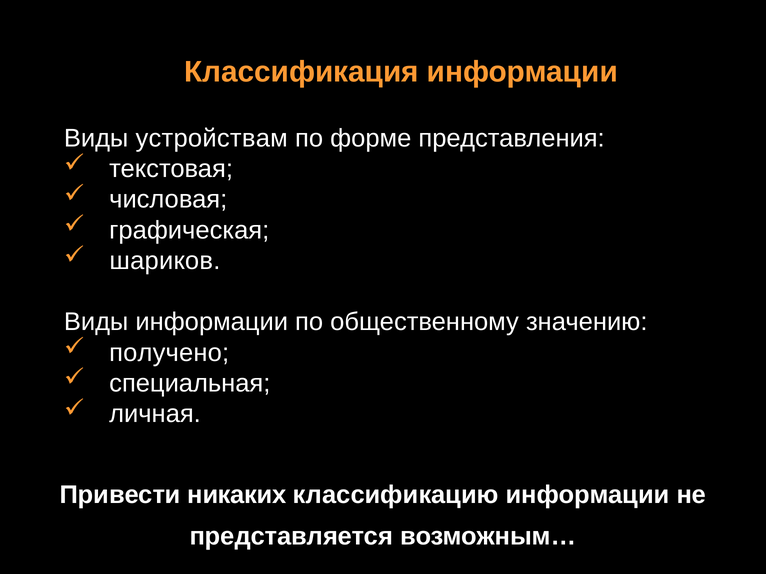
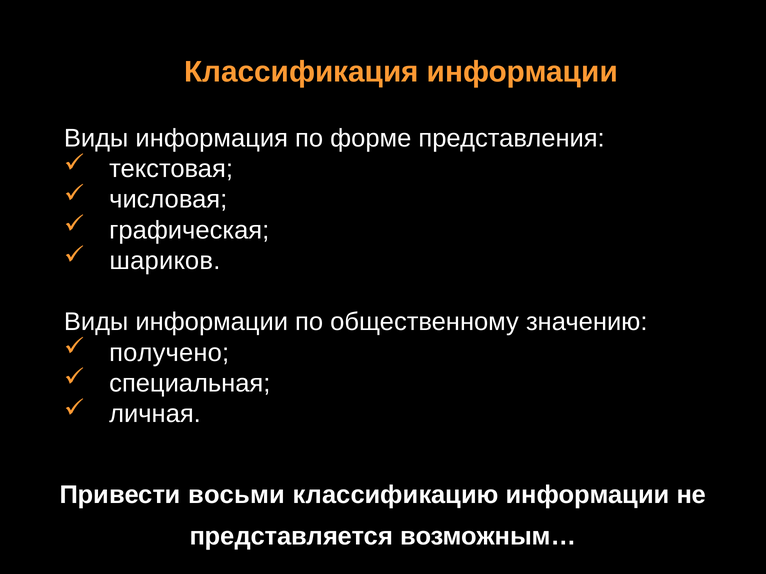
устройствам: устройствам -> информация
никаких: никаких -> восьми
